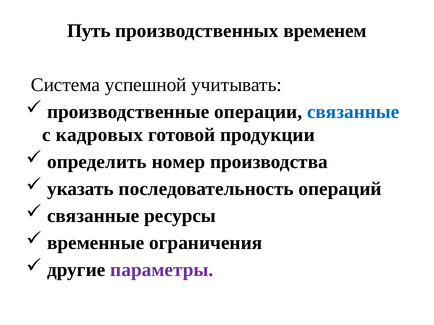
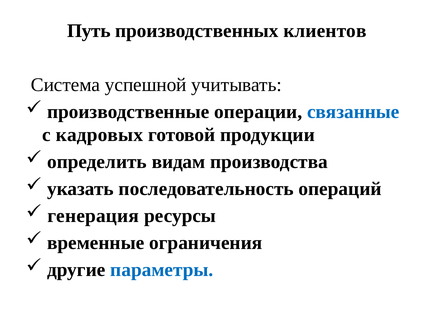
временем: временем -> клиентов
номер: номер -> видам
связанные at (93, 216): связанные -> генерация
параметры colour: purple -> blue
